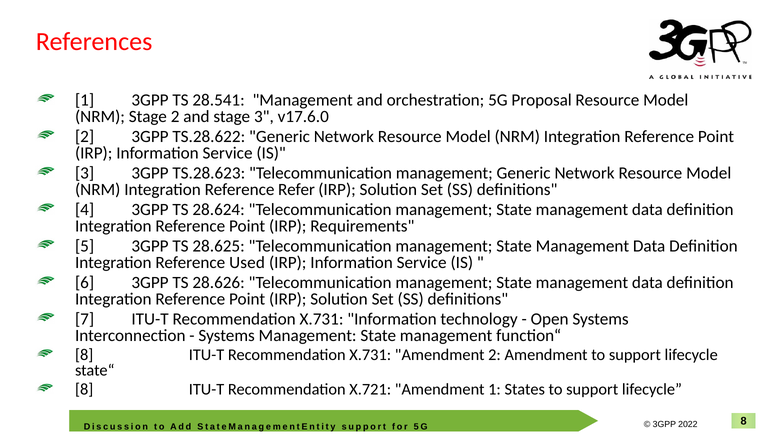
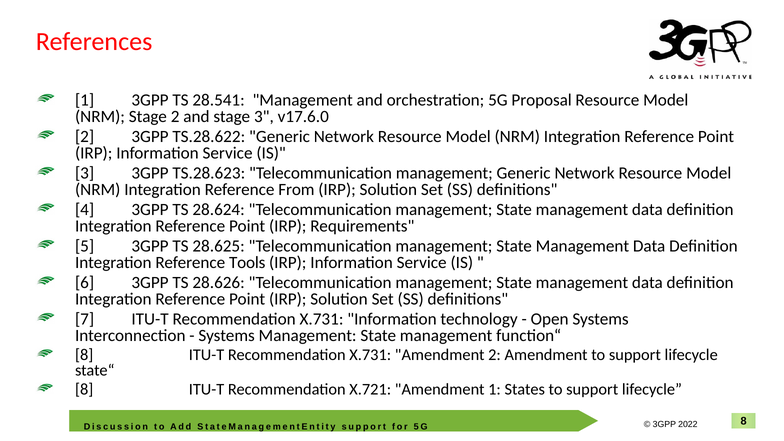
Refer: Refer -> From
Used: Used -> Tools
